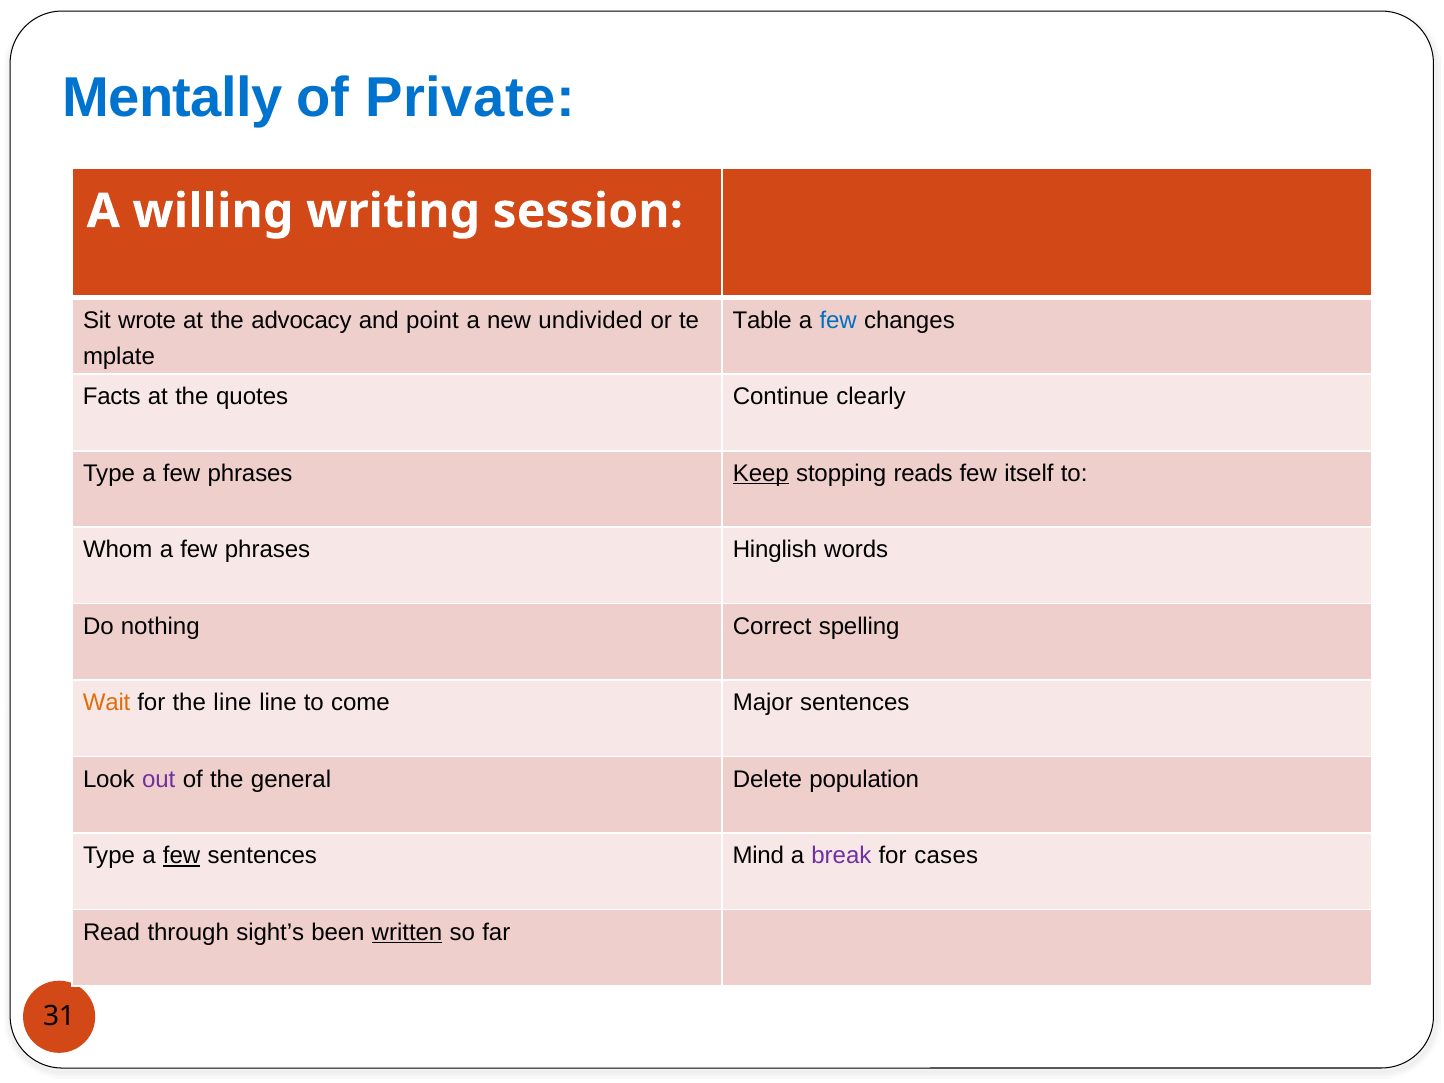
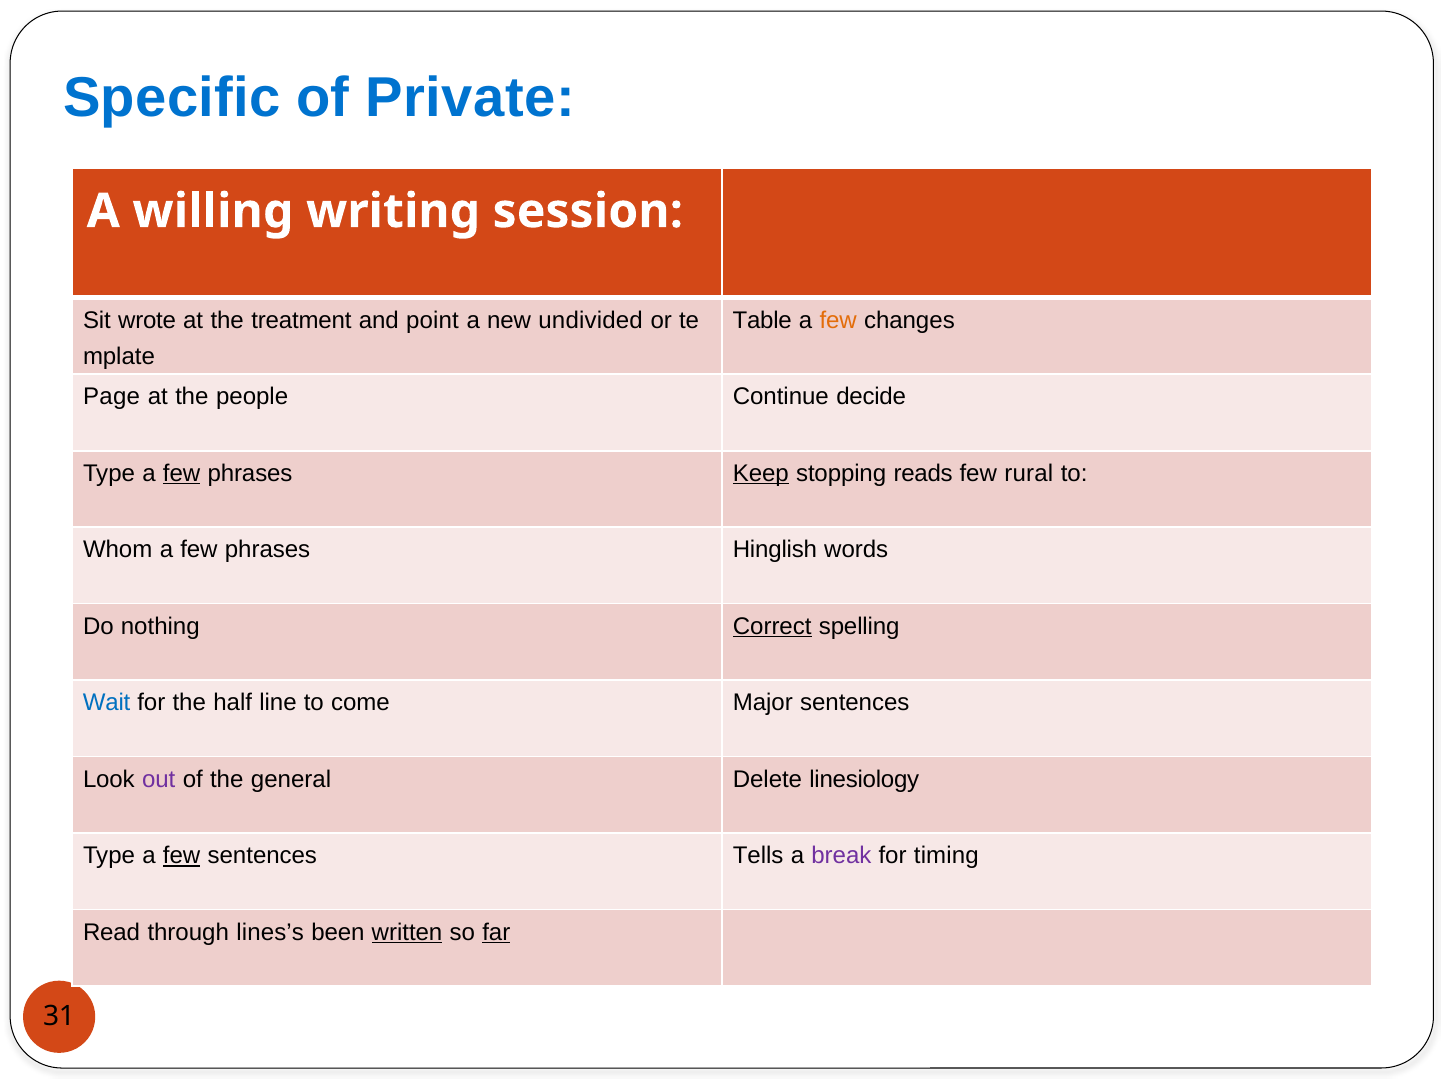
Mentally: Mentally -> Specific
few at (838, 320) colour: blue -> orange
advocacy: advocacy -> treatment
Facts: Facts -> Page
quotes: quotes -> people
clearly: clearly -> decide
few at (182, 473) underline: none -> present
itself: itself -> rural
Correct underline: none -> present
Wait colour: orange -> blue
the line: line -> half
population: population -> linesiology
Mind: Mind -> Tells
cases: cases -> timing
sight’s: sight’s -> lines’s
far underline: none -> present
